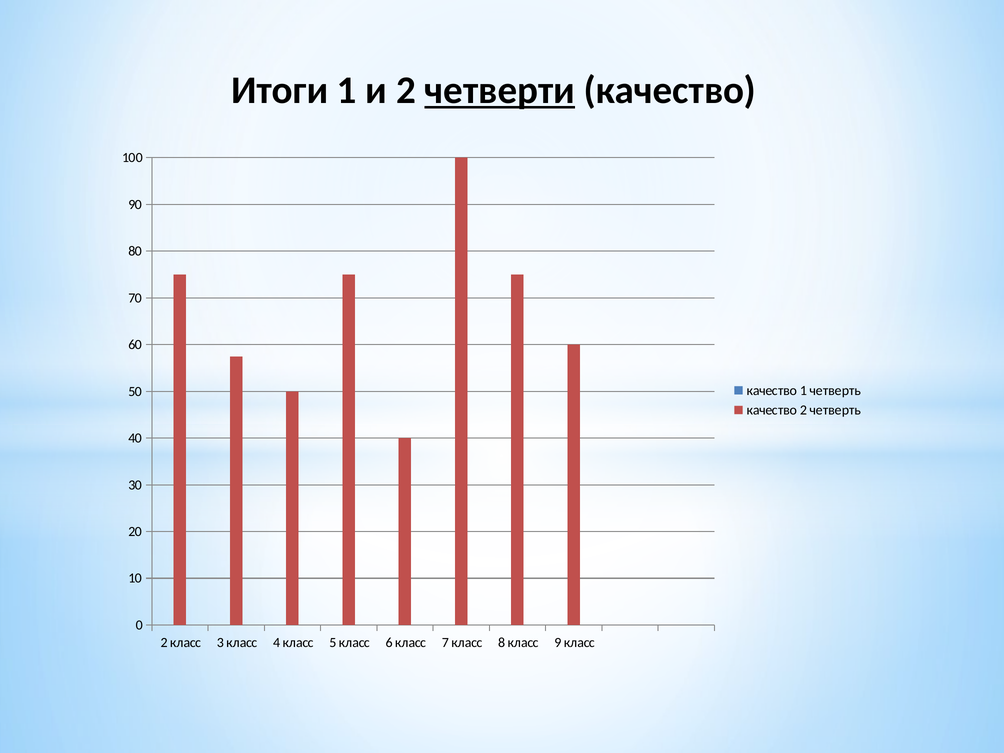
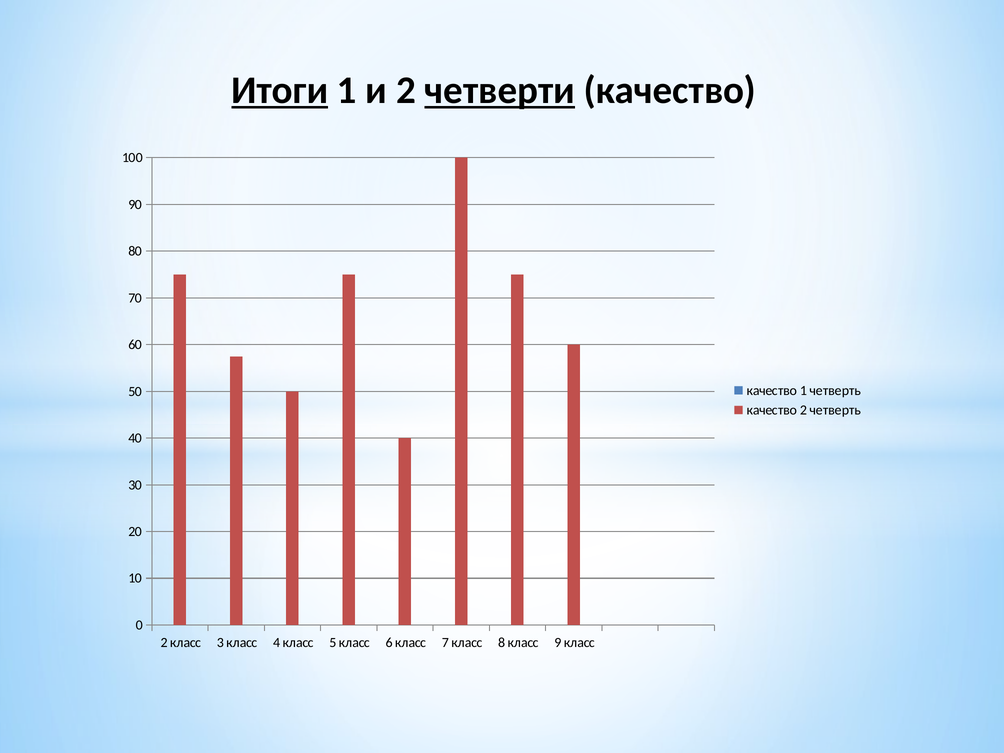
Итоги underline: none -> present
